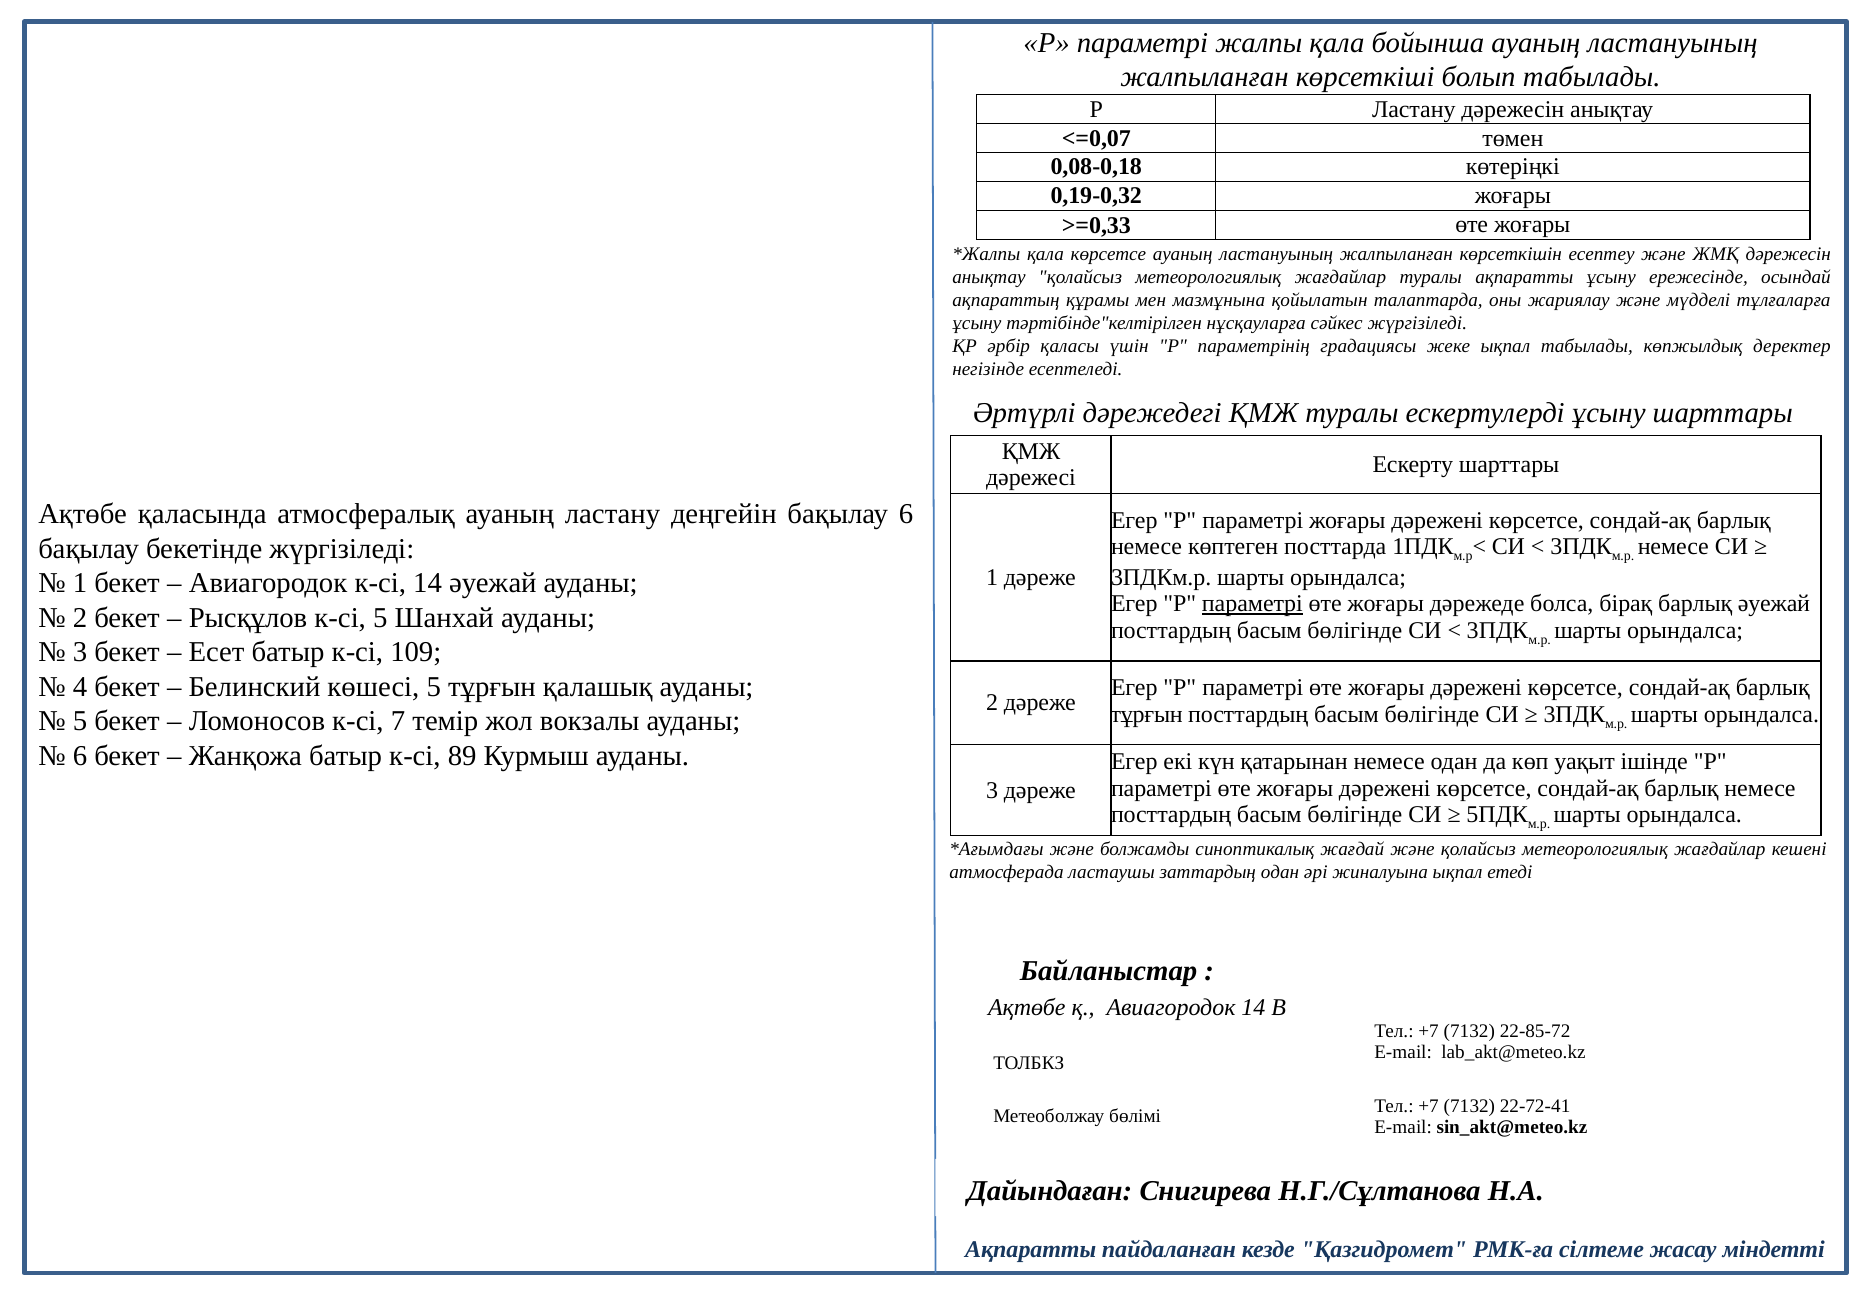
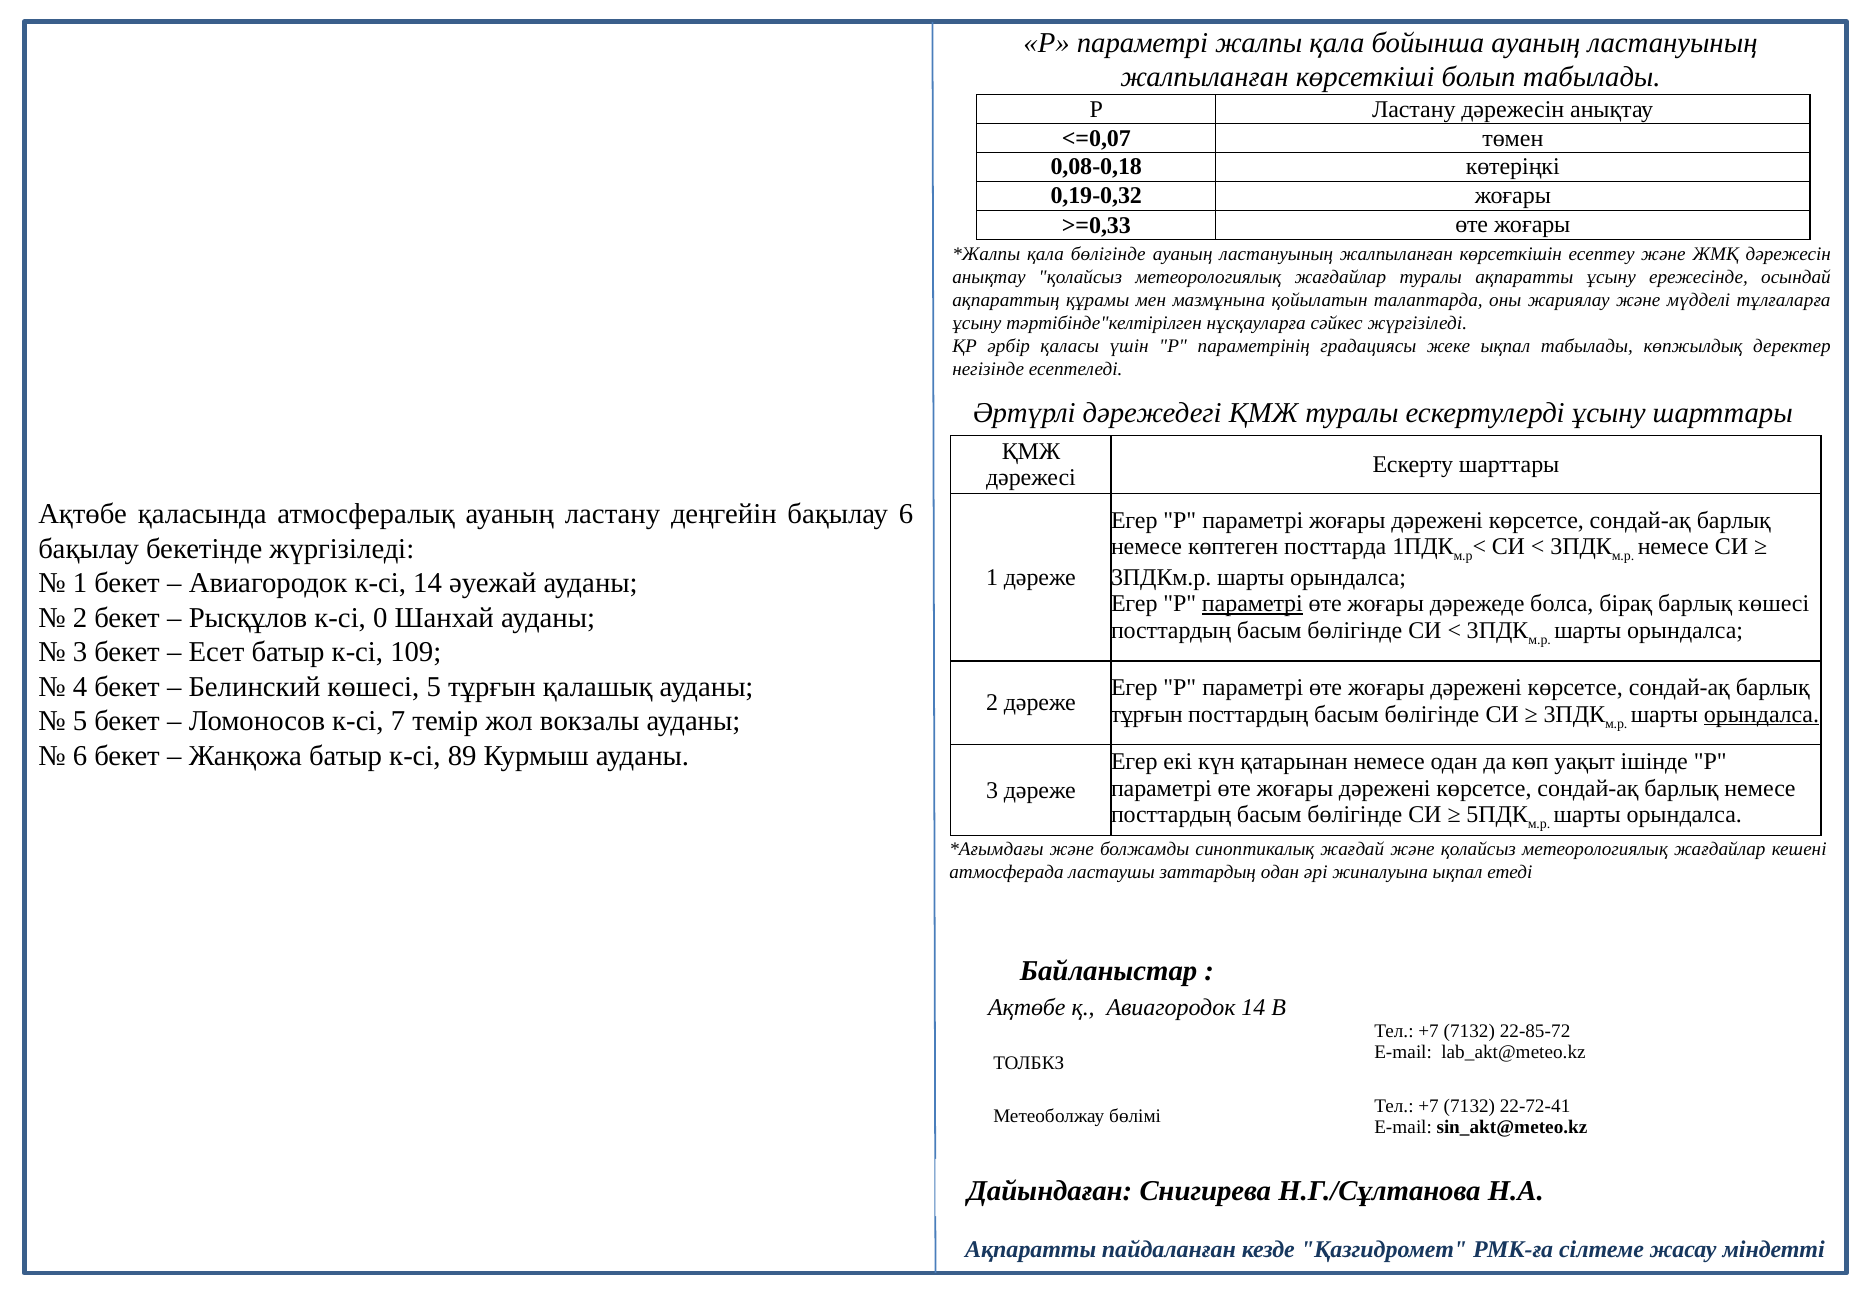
қала көрсетсе: көрсетсе -> бөлігінде
барлық әуежай: әуежай -> көшесі
к-сі 5: 5 -> 0
орындалса at (1761, 714) underline: none -> present
